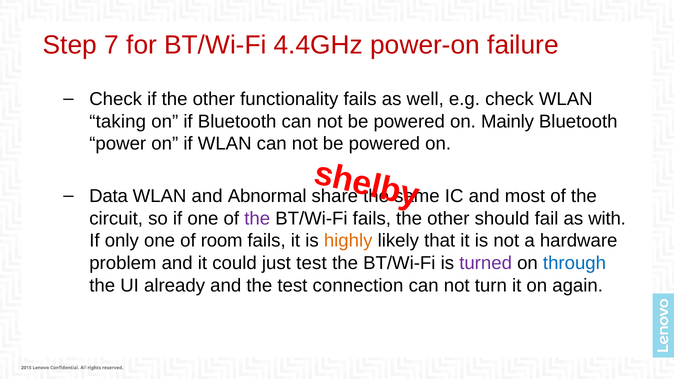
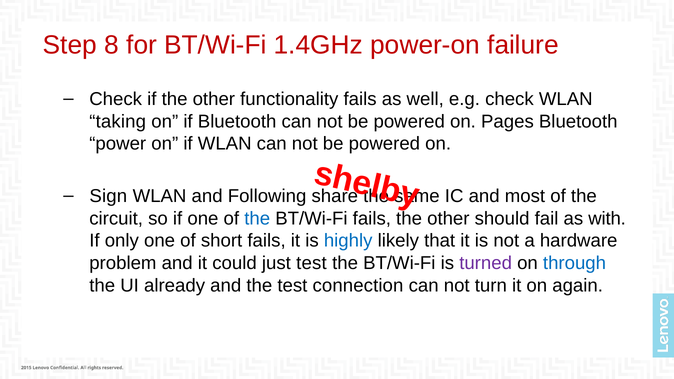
7: 7 -> 8
4.4GHz: 4.4GHz -> 1.4GHz
Mainly: Mainly -> Pages
Data: Data -> Sign
Abnormal: Abnormal -> Following
the at (257, 219) colour: purple -> blue
room: room -> short
highly colour: orange -> blue
